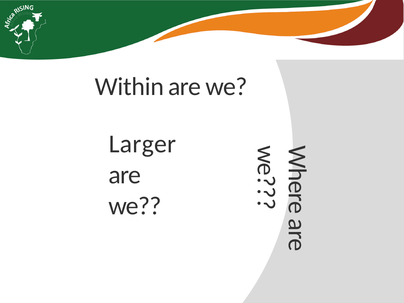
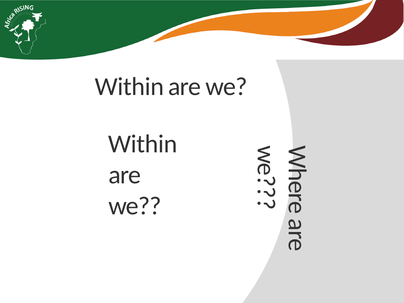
Larger at (143, 144): Larger -> Within
